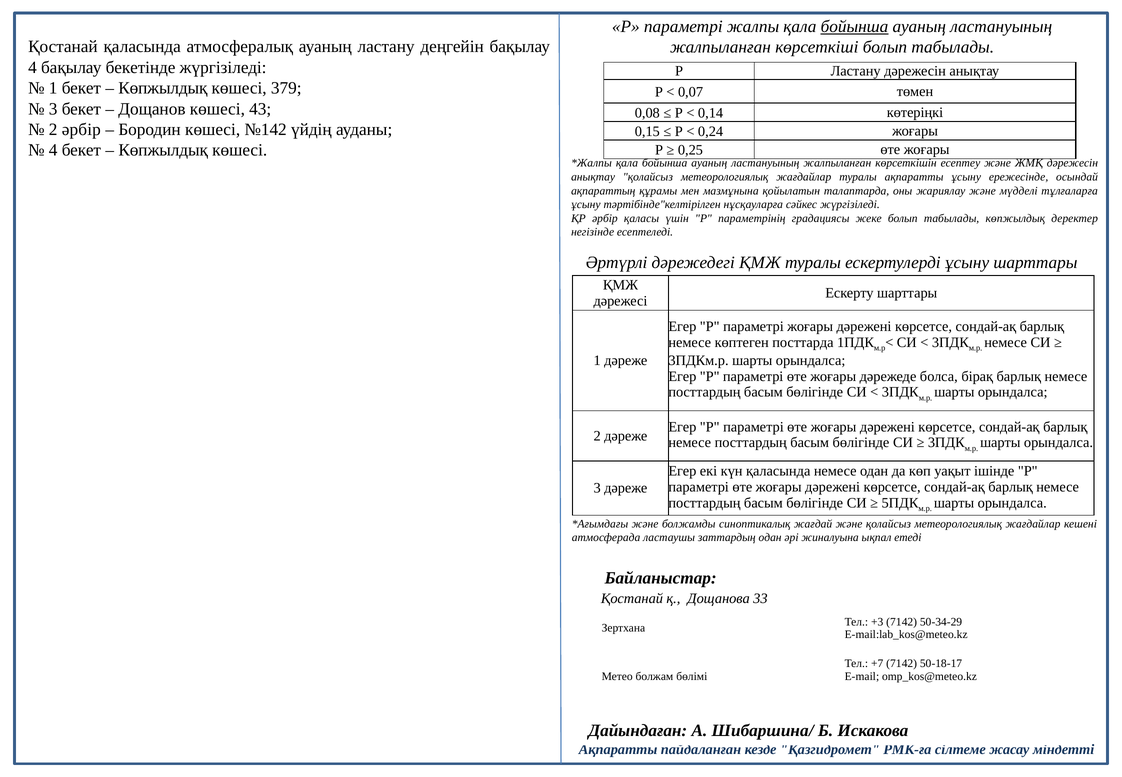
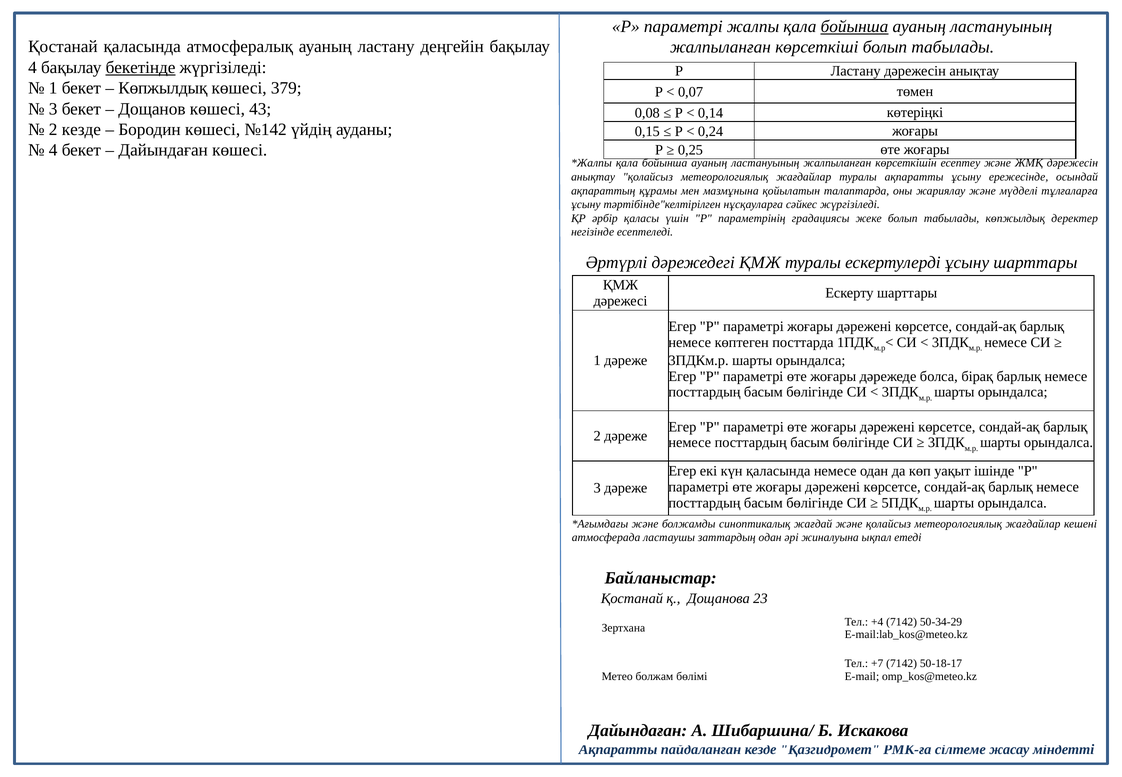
бекетінде underline: none -> present
2 әрбір: әрбір -> кезде
Көпжылдық at (163, 150): Көпжылдық -> Дайындаған
33: 33 -> 23
+3: +3 -> +4
